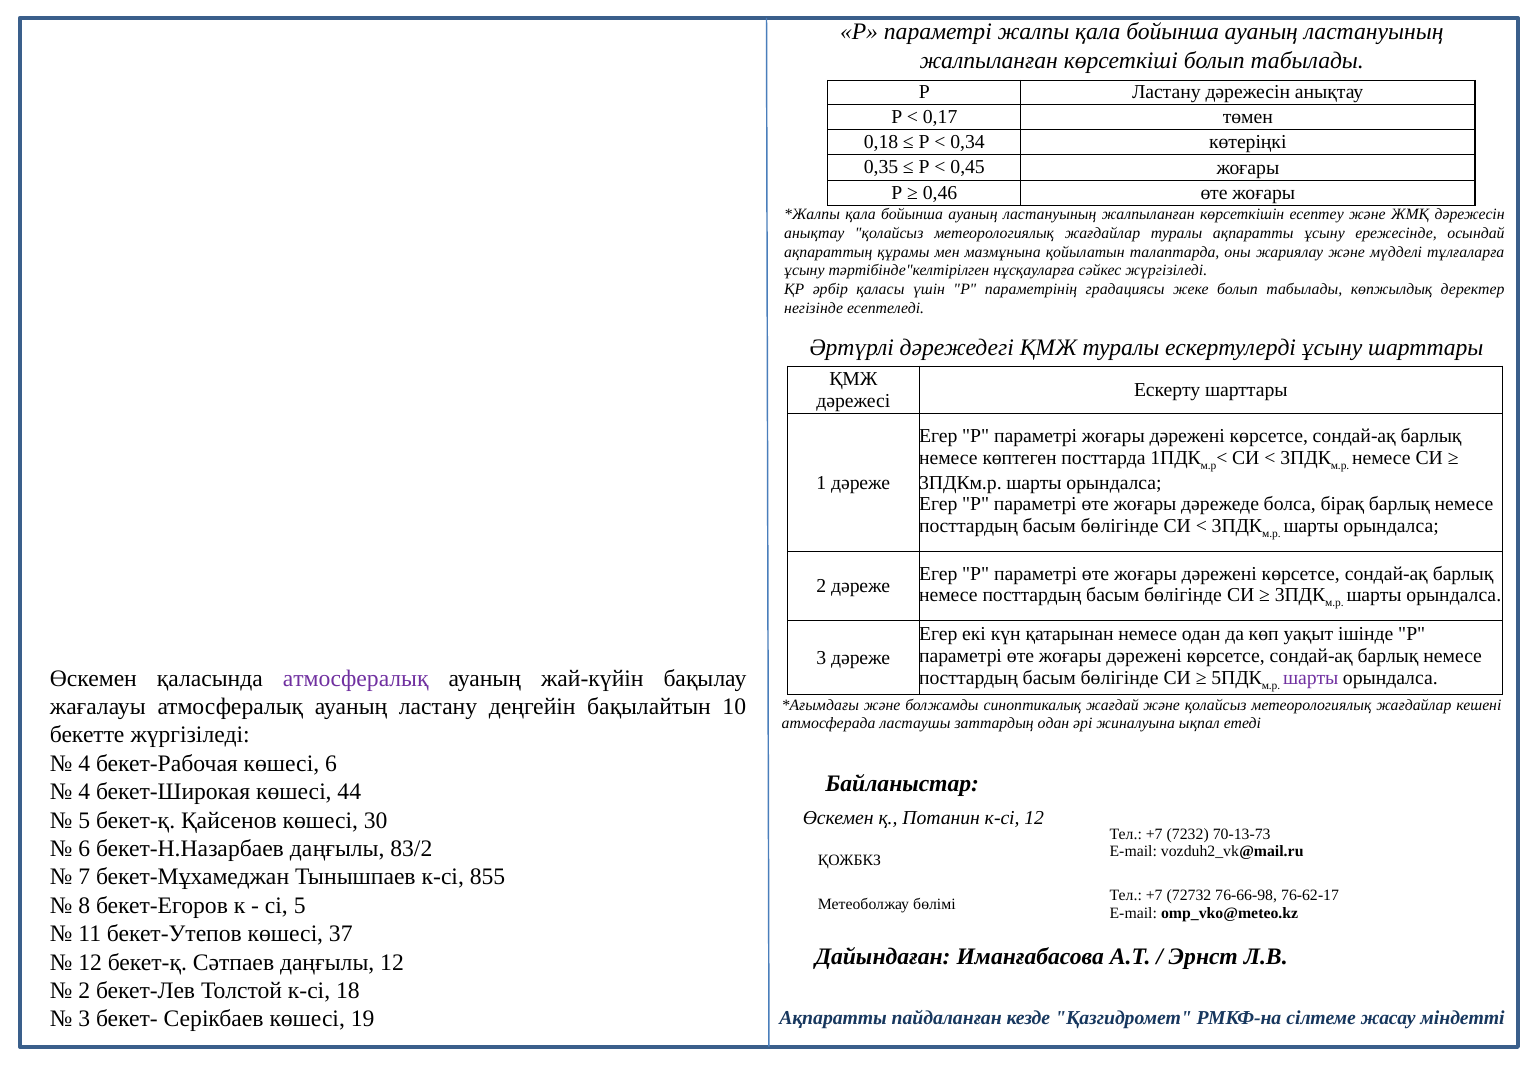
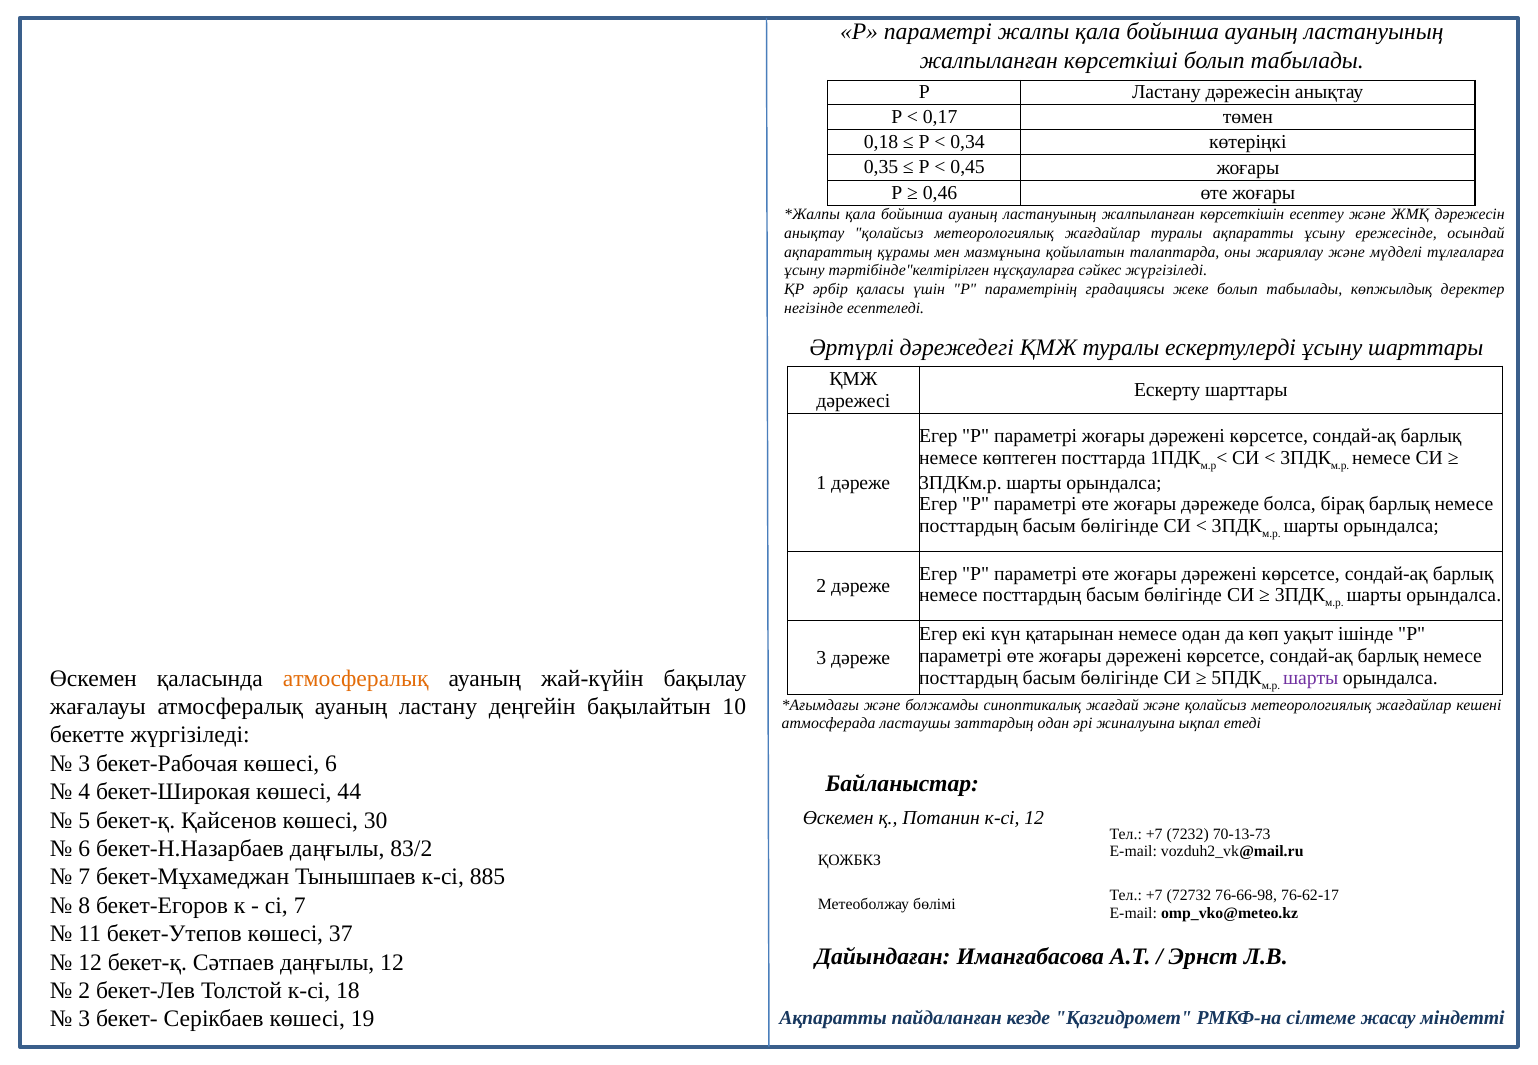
атмосфералық at (356, 678) colour: purple -> orange
4 at (84, 763): 4 -> 3
855: 855 -> 885
сі 5: 5 -> 7
